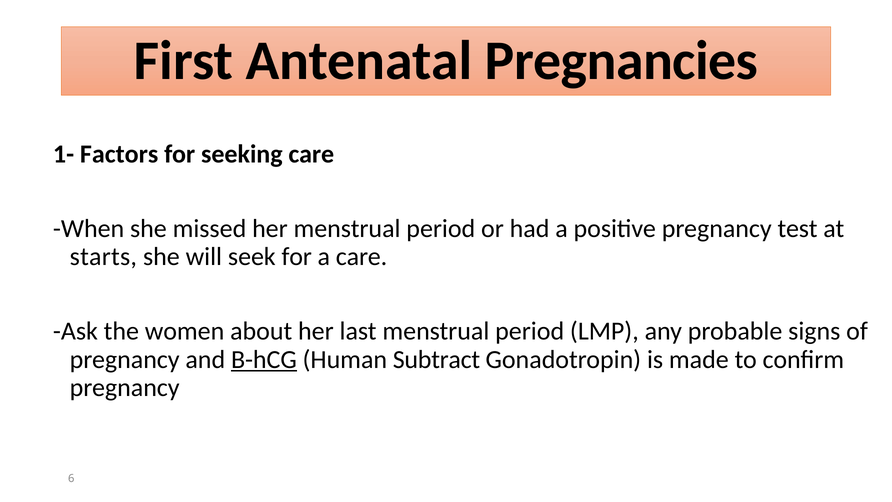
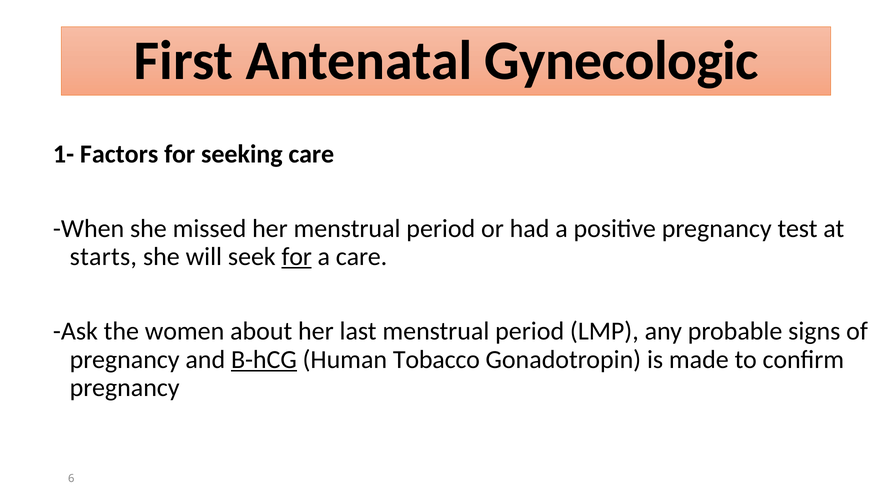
Pregnancies: Pregnancies -> Gynecologic
for at (297, 257) underline: none -> present
Subtract: Subtract -> Tobacco
